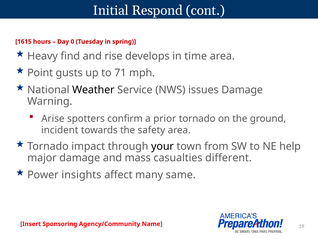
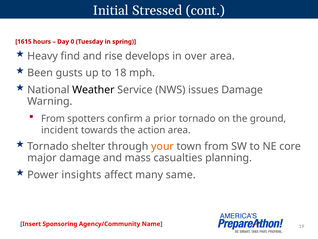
Respond: Respond -> Stressed
time: time -> over
Point: Point -> Been
71: 71 -> 18
Arise at (53, 118): Arise -> From
safety: safety -> action
impact: impact -> shelter
your colour: black -> orange
help: help -> core
different: different -> planning
